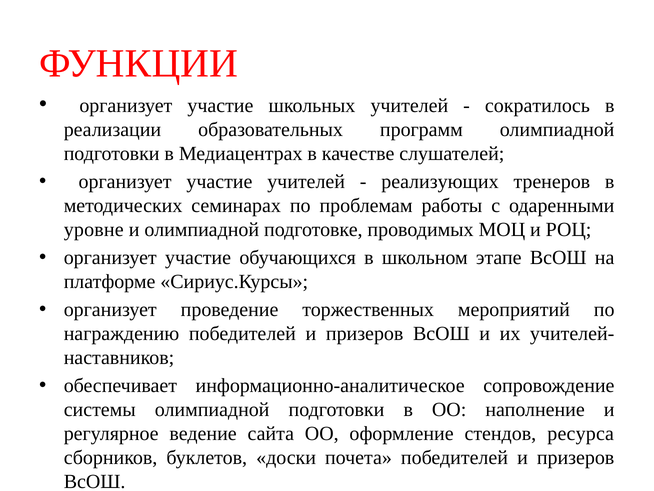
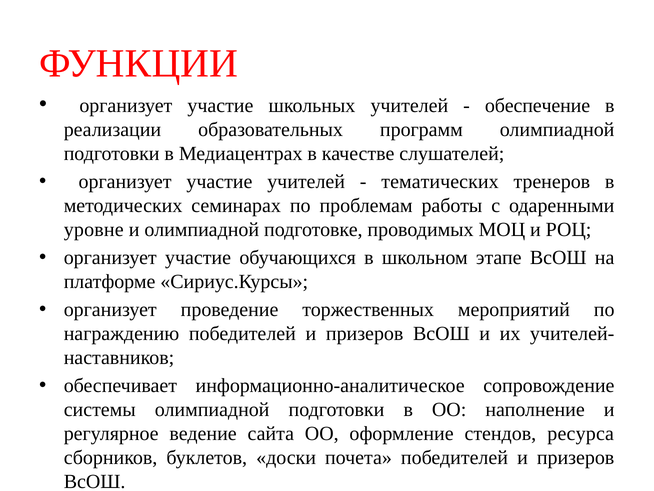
сократилось: сократилось -> обеспечение
реализующих: реализующих -> тематических
